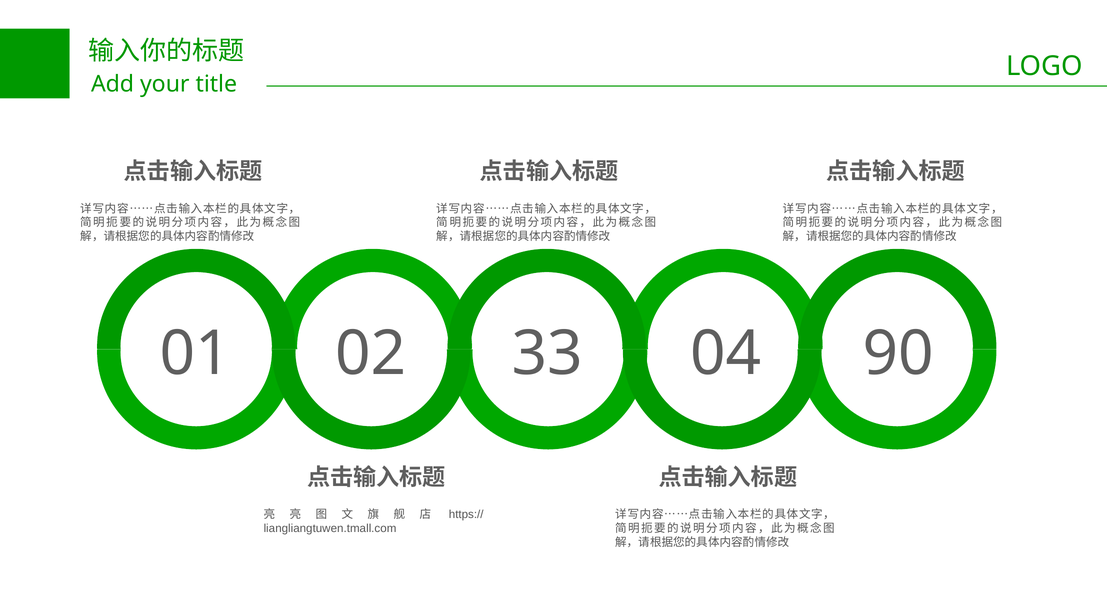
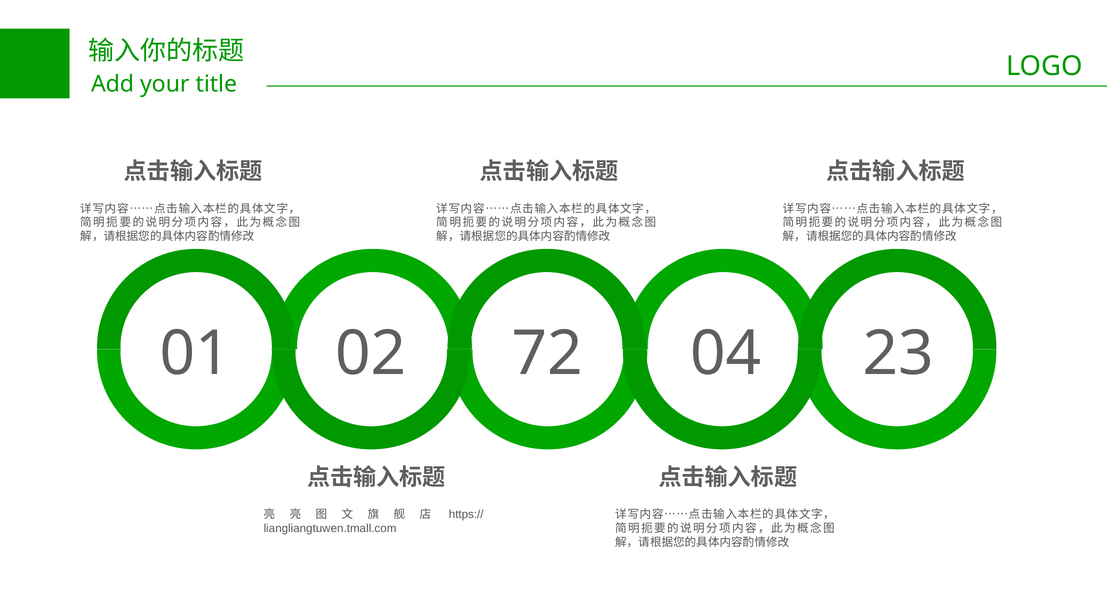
33: 33 -> 72
90: 90 -> 23
